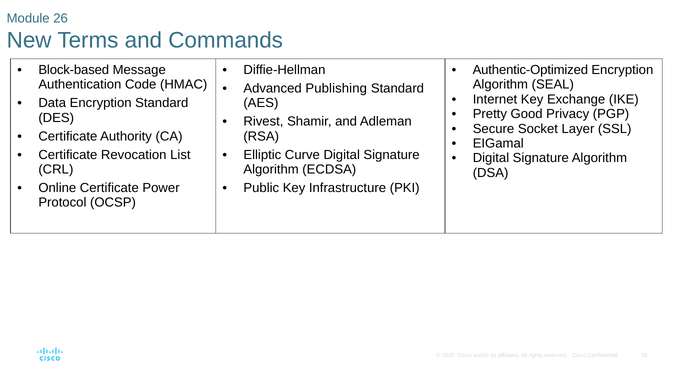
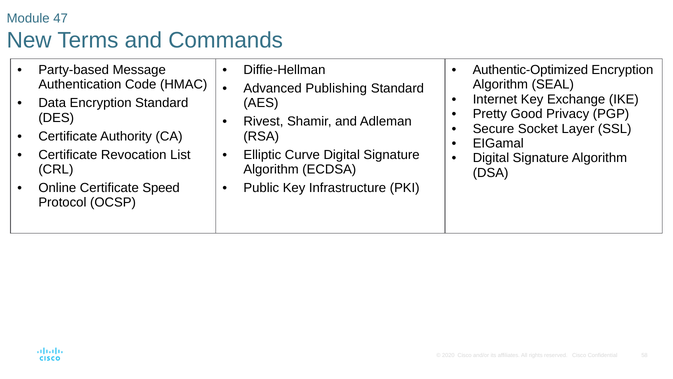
26: 26 -> 47
Block-based: Block-based -> Party-based
Power: Power -> Speed
